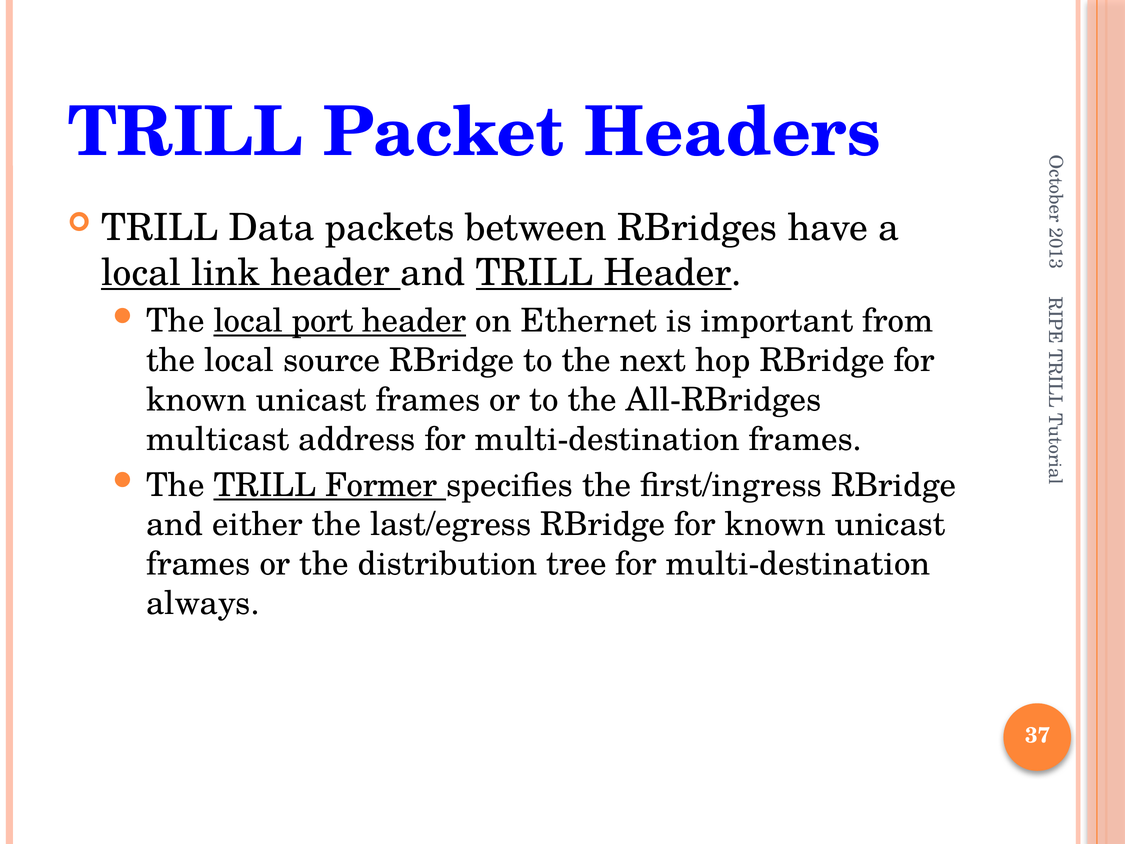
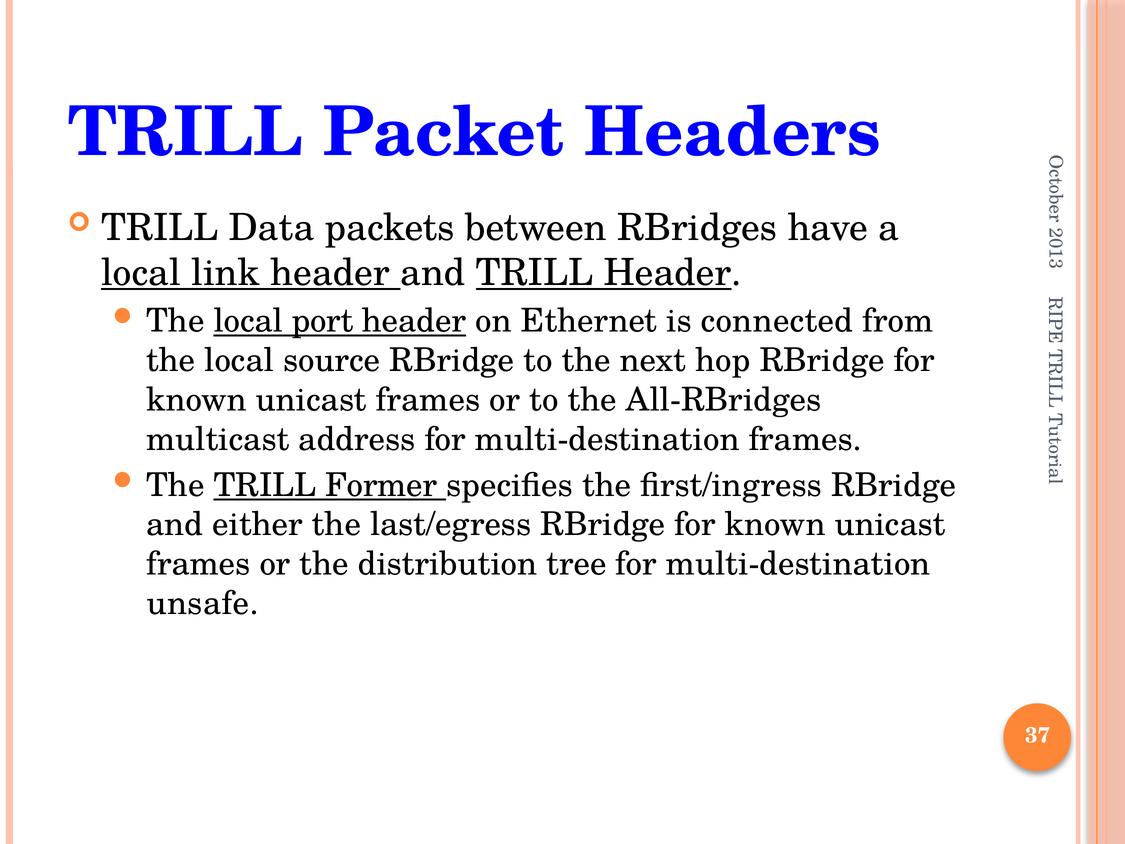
important: important -> connected
always: always -> unsafe
